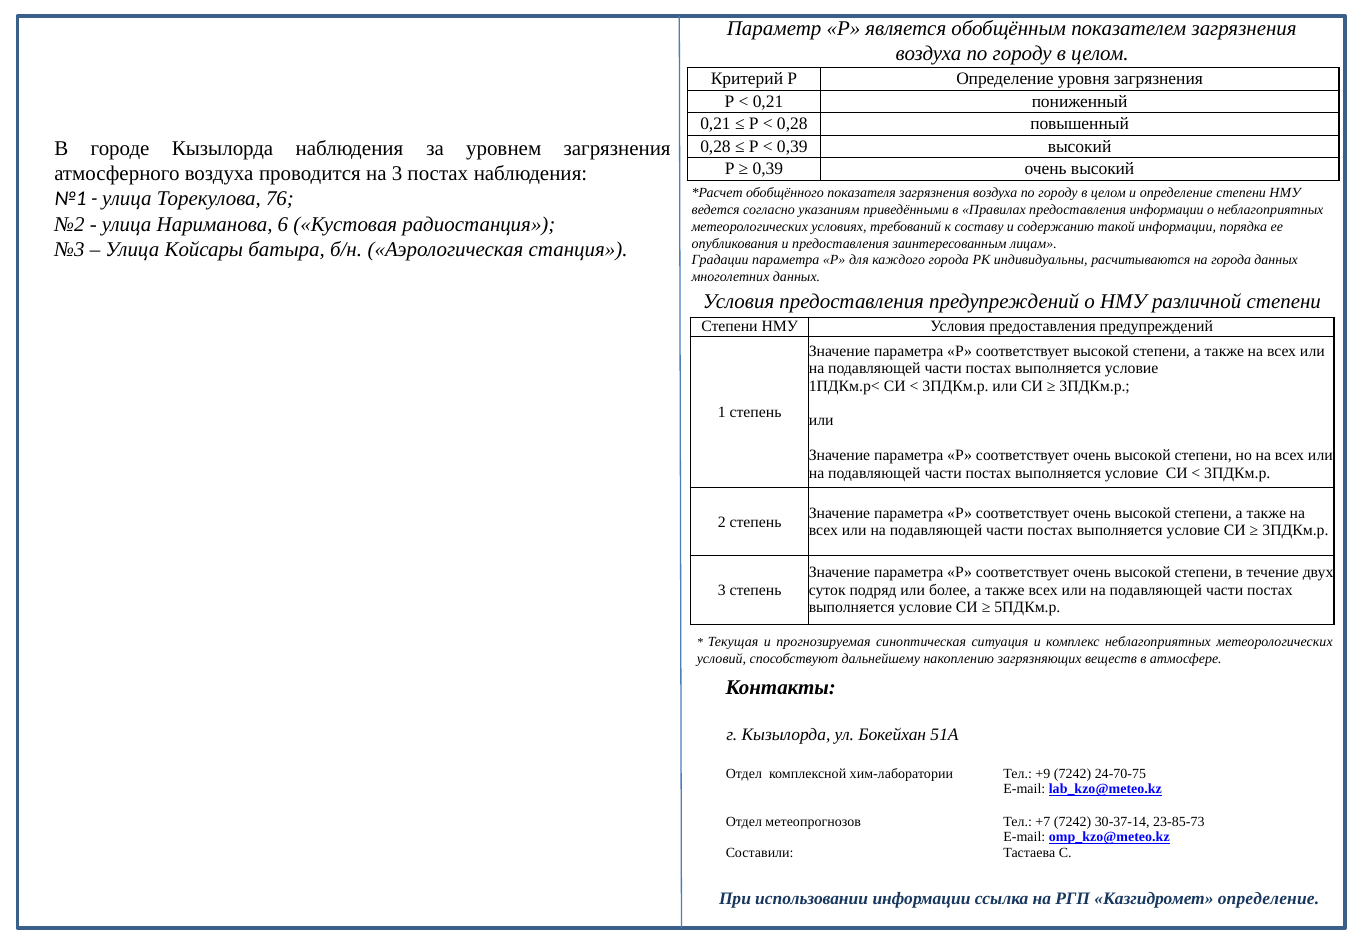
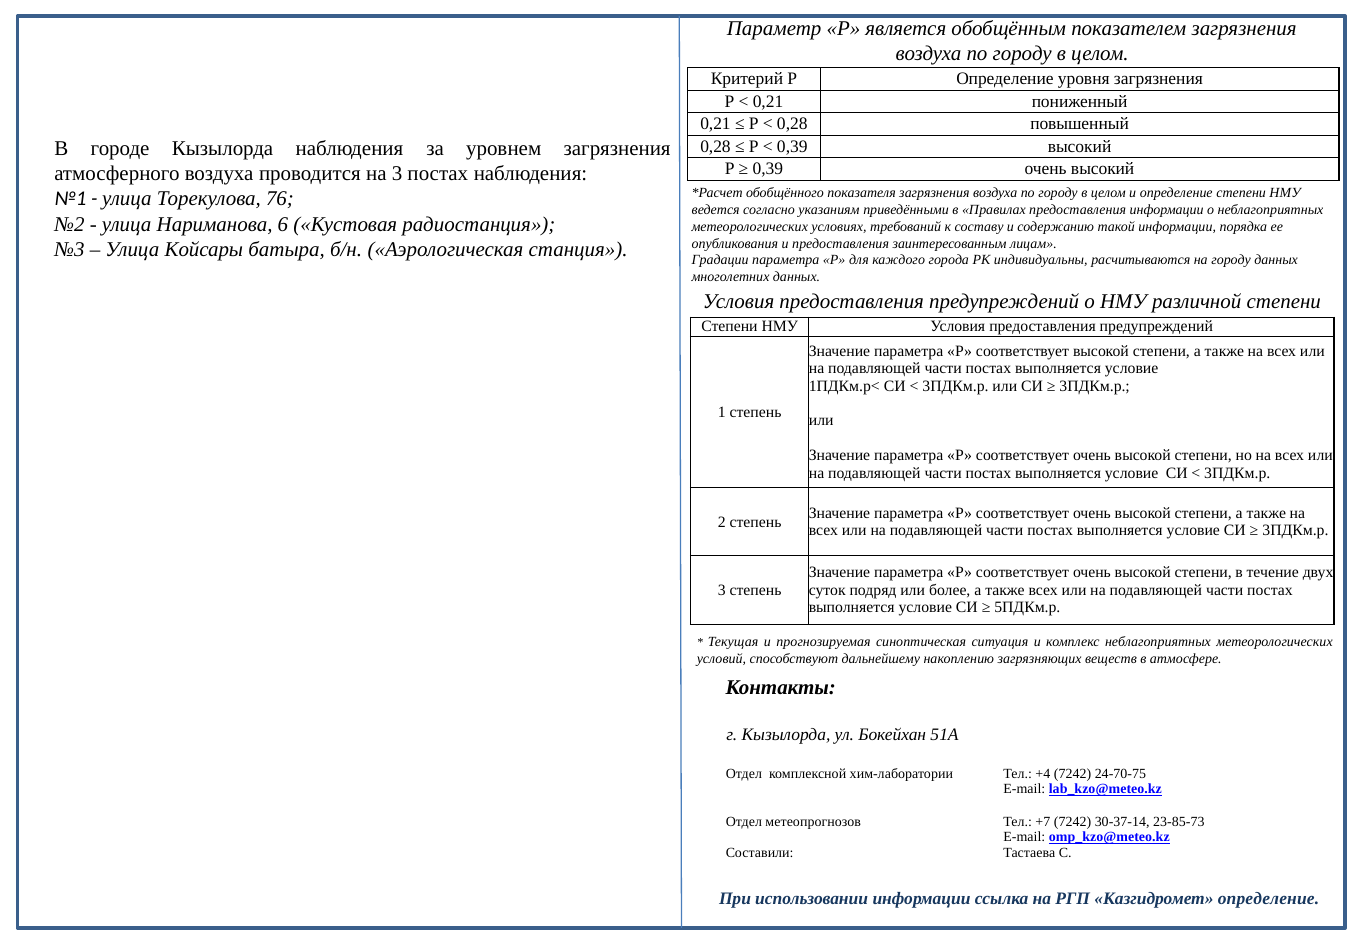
на города: города -> городу
+9: +9 -> +4
